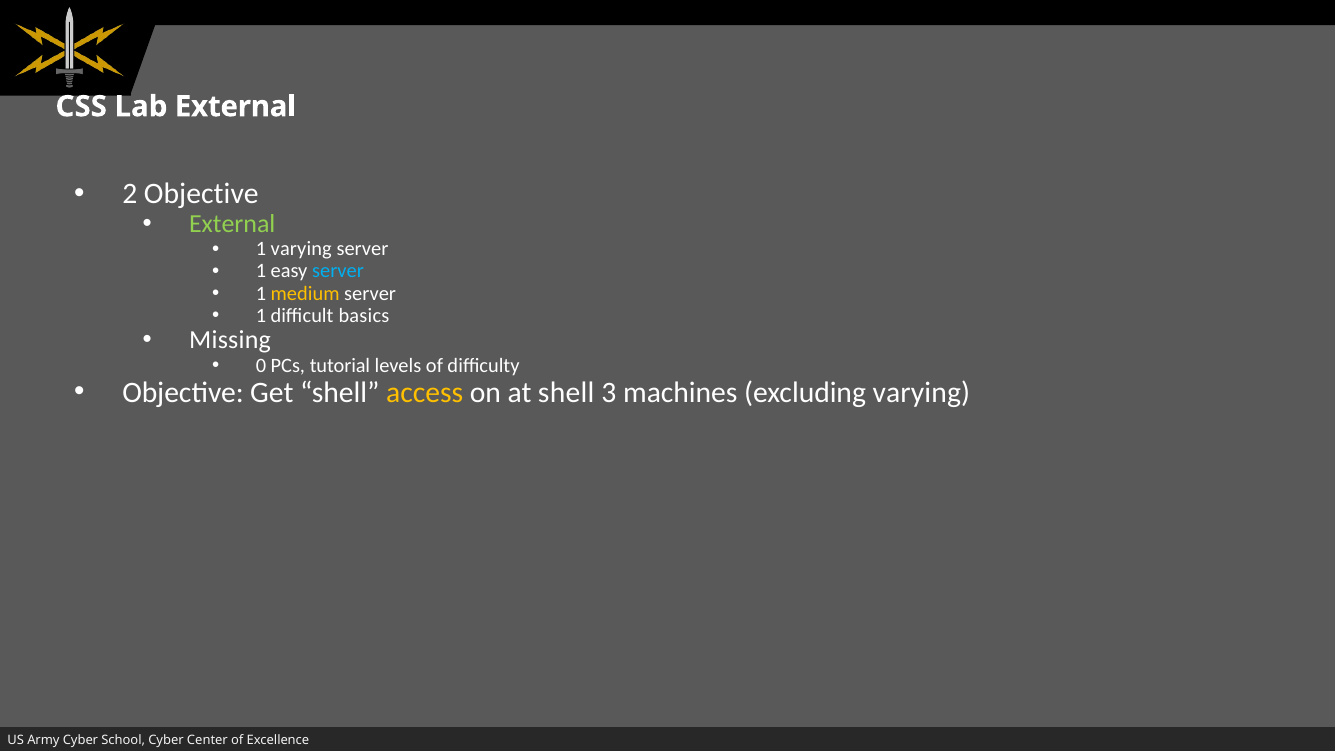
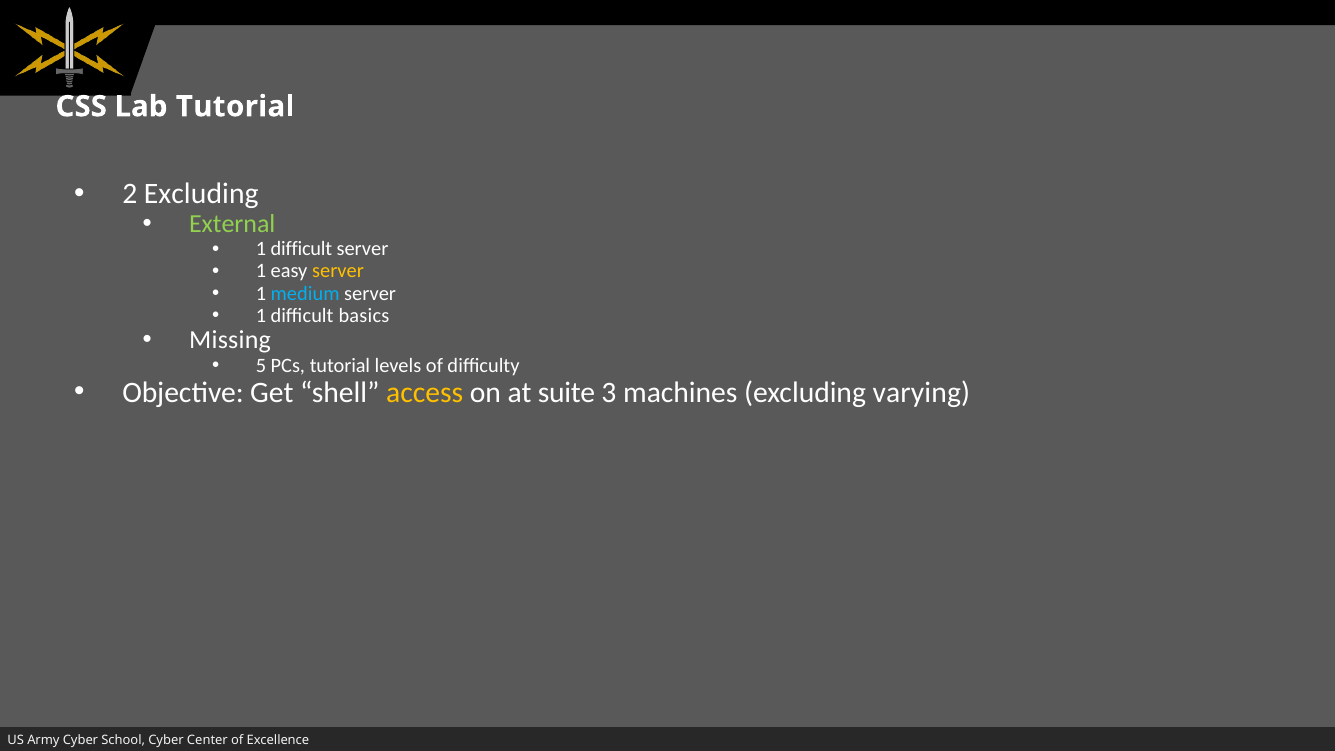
Lab External: External -> Tutorial
2 Objective: Objective -> Excluding
varying at (301, 249): varying -> difficult
server at (338, 271) colour: light blue -> yellow
medium colour: yellow -> light blue
0: 0 -> 5
at shell: shell -> suite
